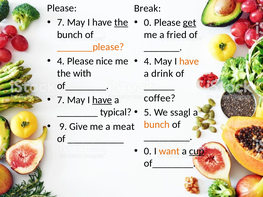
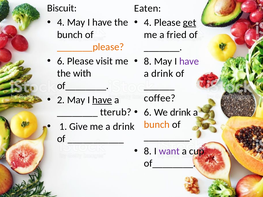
Please at (62, 8): Please -> Biscuit
Break: Break -> Eaten
7 at (61, 22): 7 -> 4
the at (121, 22) underline: present -> none
0 at (148, 23): 0 -> 4
4 at (61, 61): 4 -> 6
nice: nice -> visit
4 at (148, 61): 4 -> 8
have at (189, 61) colour: orange -> purple
7 at (61, 100): 7 -> 2
5 at (148, 112): 5 -> 6
We ssagl: ssagl -> drink
typical: typical -> tterub
9: 9 -> 1
me a meat: meat -> drink
0 at (148, 151): 0 -> 8
want colour: orange -> purple
cup underline: present -> none
